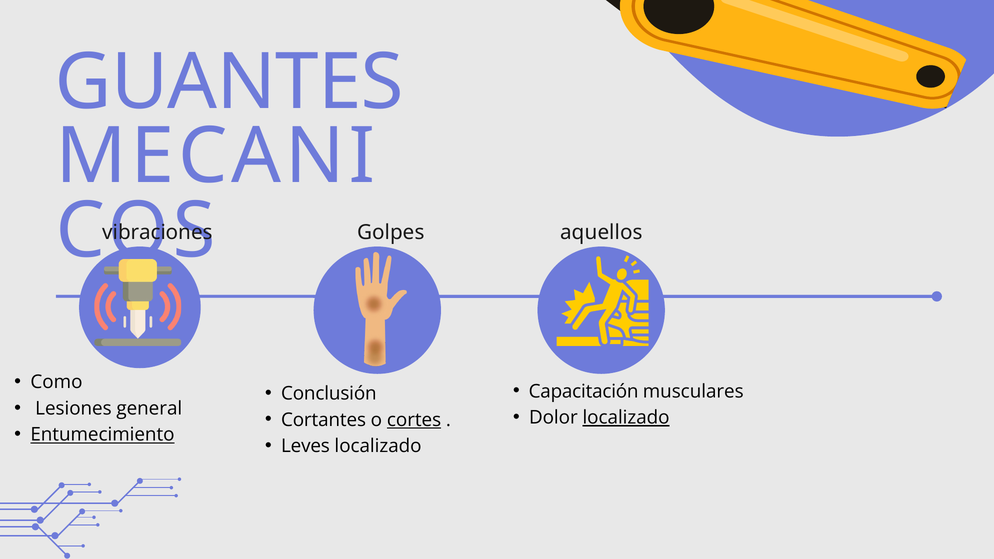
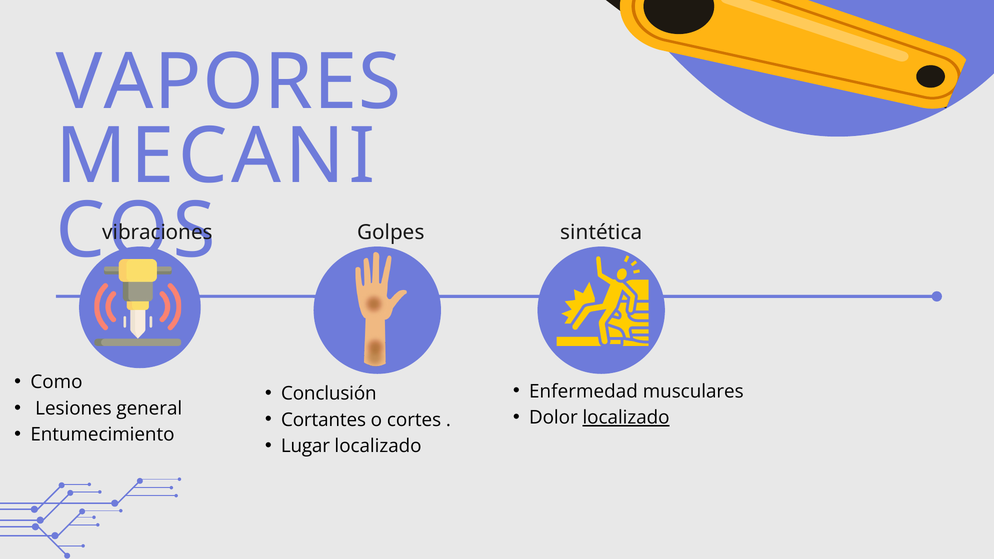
GUANTES: GUANTES -> VAPORES
aquellos: aquellos -> sintética
Capacitación: Capacitación -> Enfermedad
cortes underline: present -> none
Entumecimiento underline: present -> none
Leves: Leves -> Lugar
